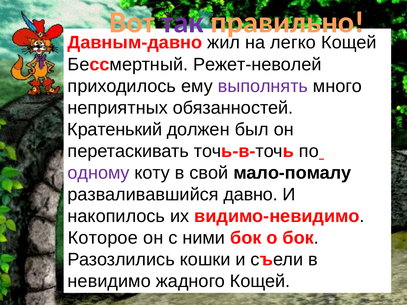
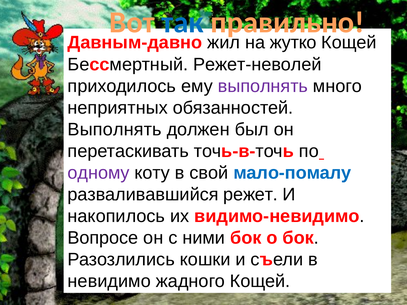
так colour: purple -> blue
легко: легко -> жутко
Кратенький at (115, 130): Кратенький -> Выполнять
мало-помалу colour: black -> blue
давно: давно -> режет
Которое: Которое -> Вопросе
